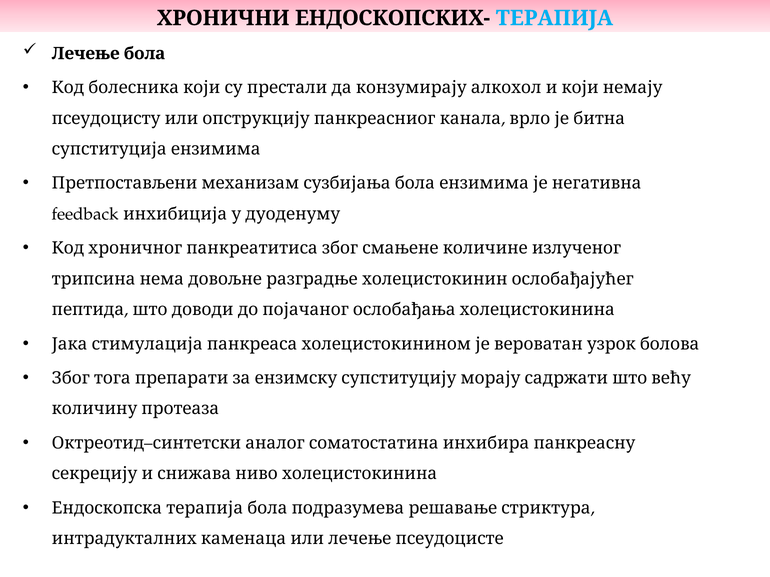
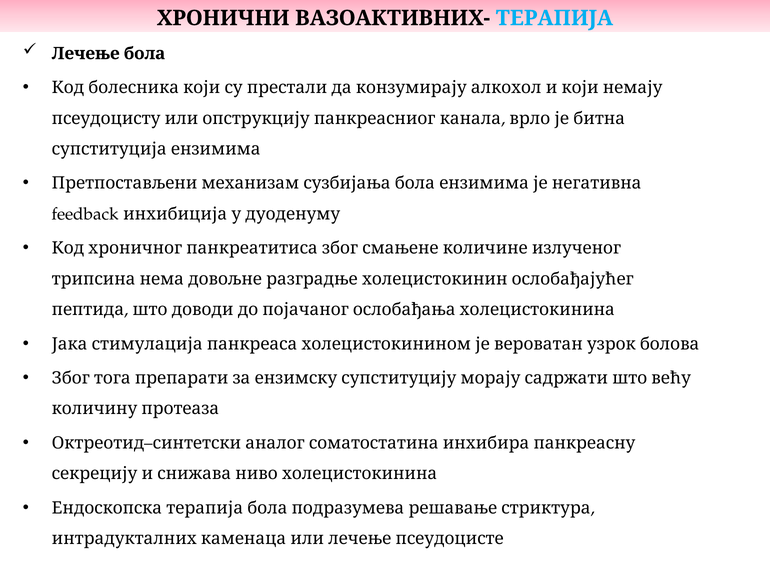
ЕНДОСКОПСКИХ-: ЕНДОСКОПСКИХ- -> ВАЗОАКТИВНИХ-
